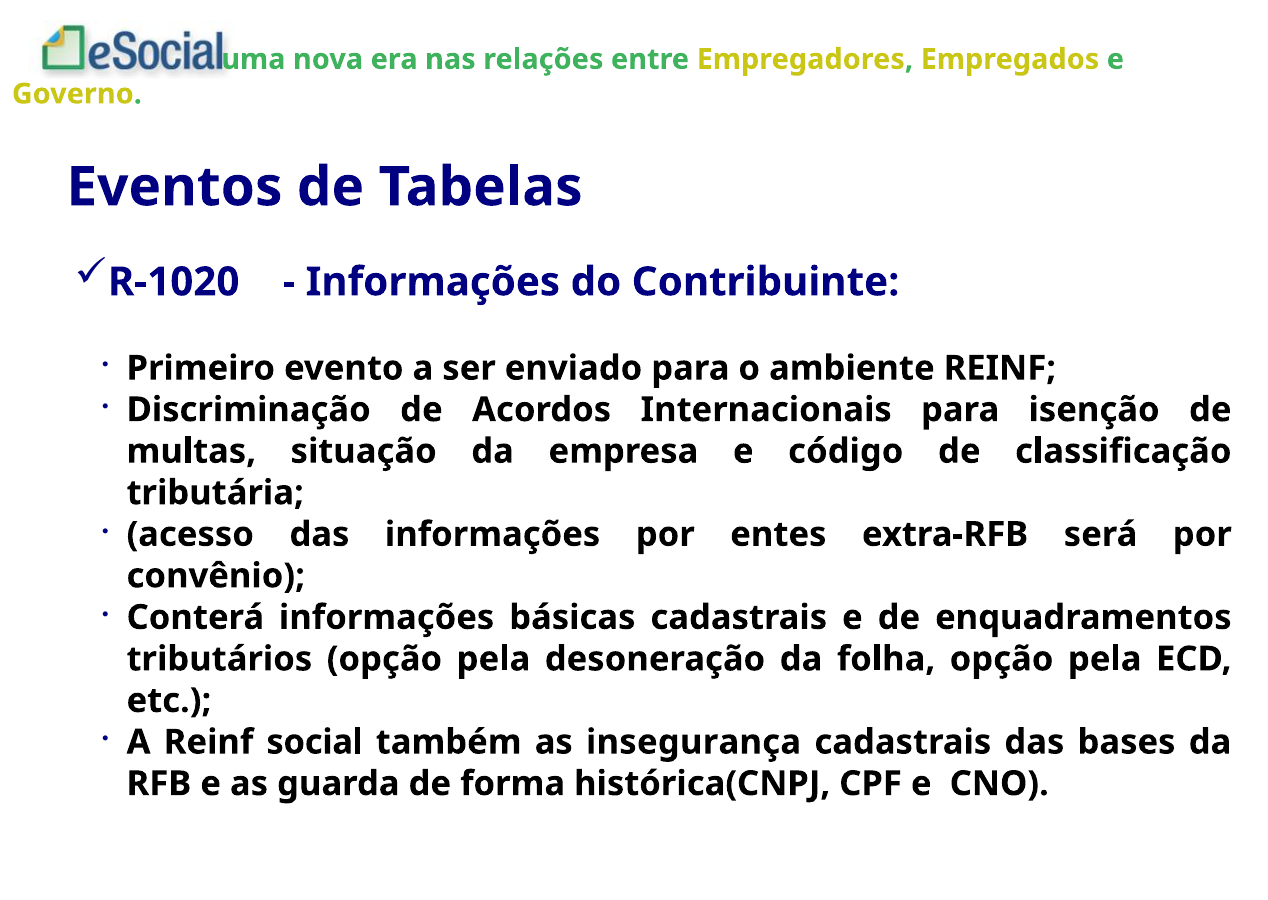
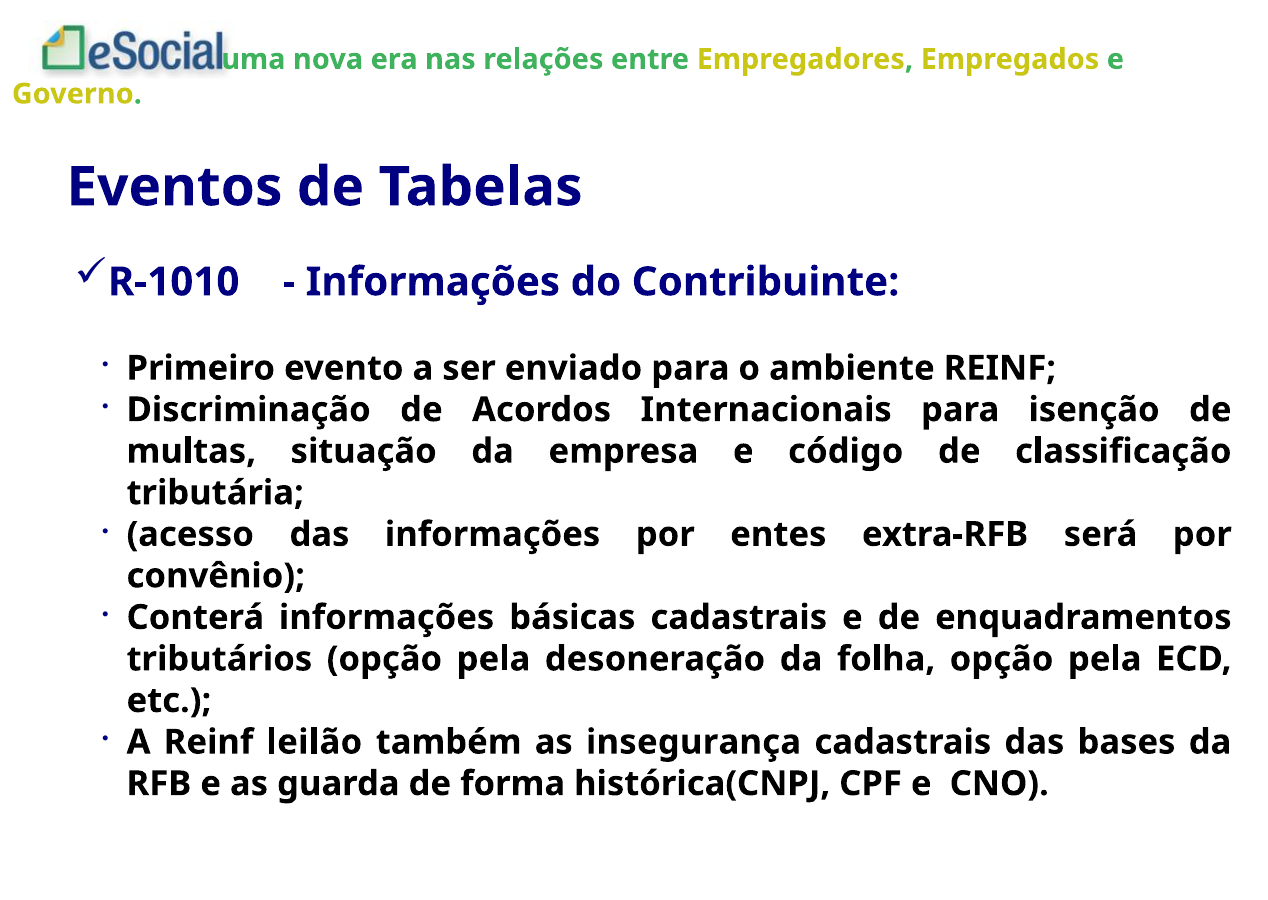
R-1020: R-1020 -> R-1010
social: social -> leilão
